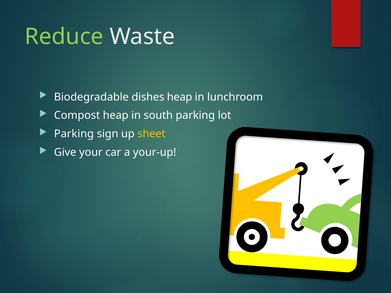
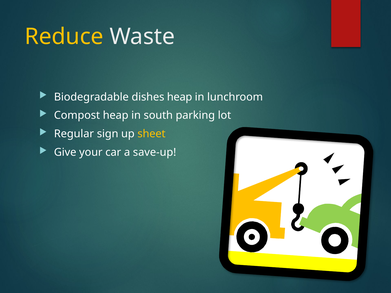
Reduce colour: light green -> yellow
Parking at (74, 134): Parking -> Regular
your-up: your-up -> save-up
